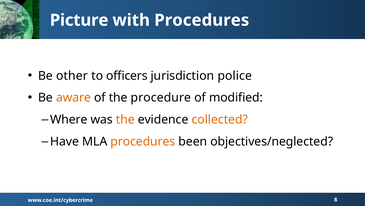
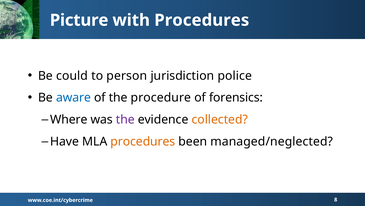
other: other -> could
officers: officers -> person
aware colour: orange -> blue
modified: modified -> forensics
the at (125, 119) colour: orange -> purple
objectives/neglected: objectives/neglected -> managed/neglected
